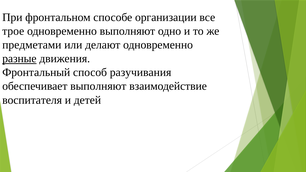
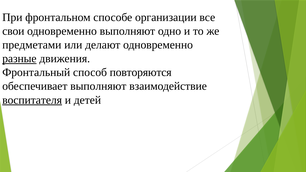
трое: трое -> свои
разучивания: разучивания -> повторяются
воспитателя underline: none -> present
